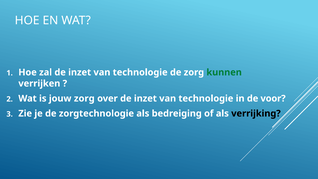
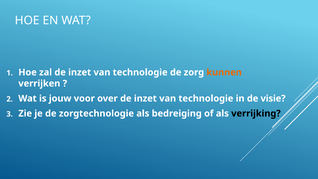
kunnen colour: green -> orange
jouw zorg: zorg -> voor
voor: voor -> visie
